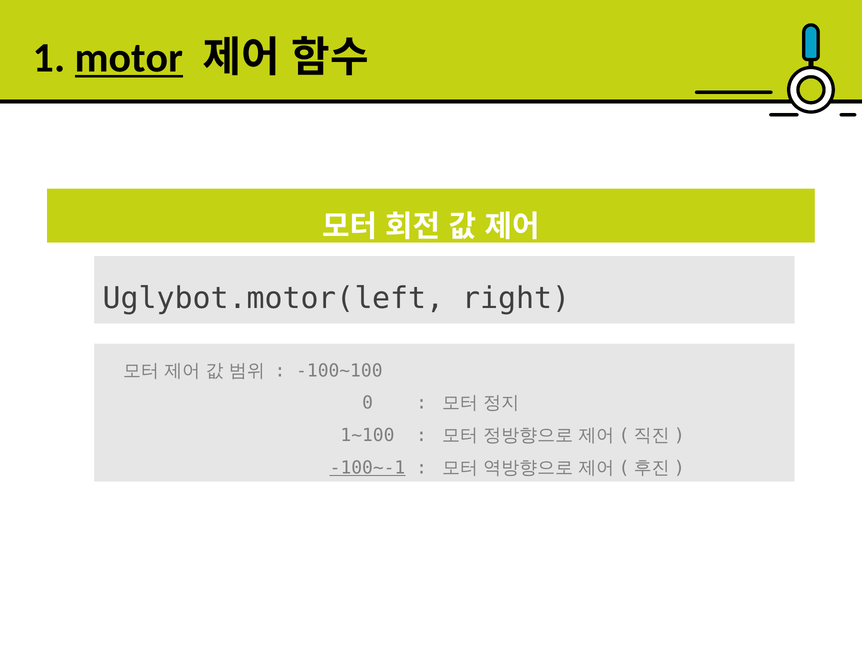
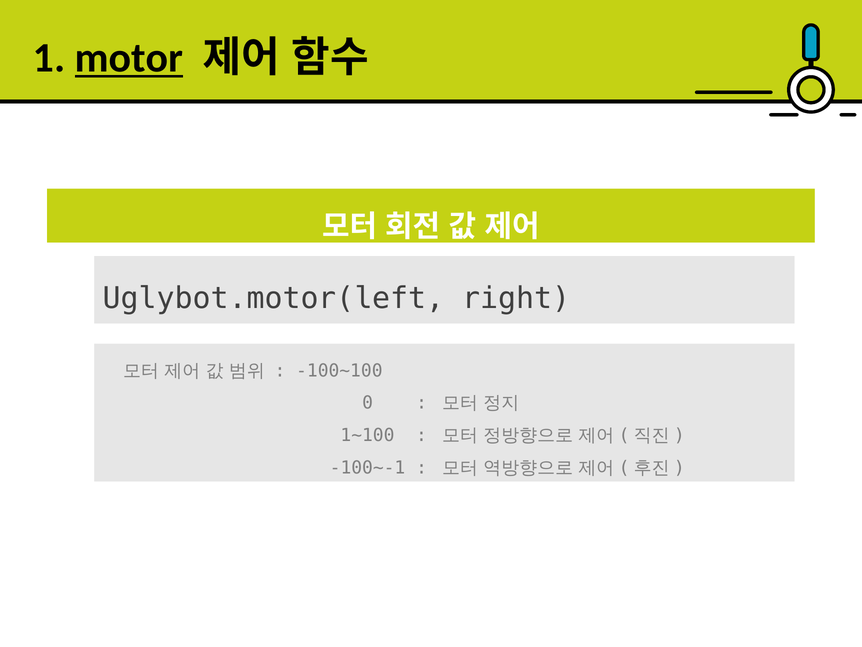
-100~-1 underline: present -> none
